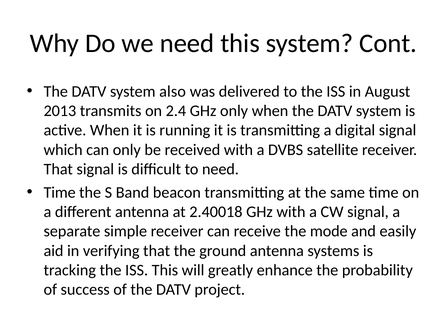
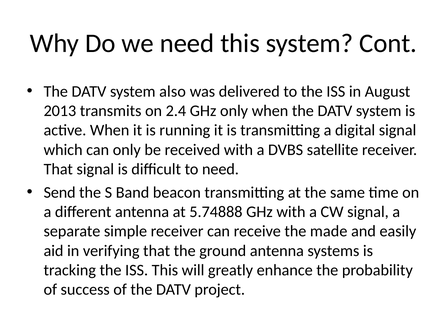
Time at (60, 192): Time -> Send
2.40018: 2.40018 -> 5.74888
mode: mode -> made
